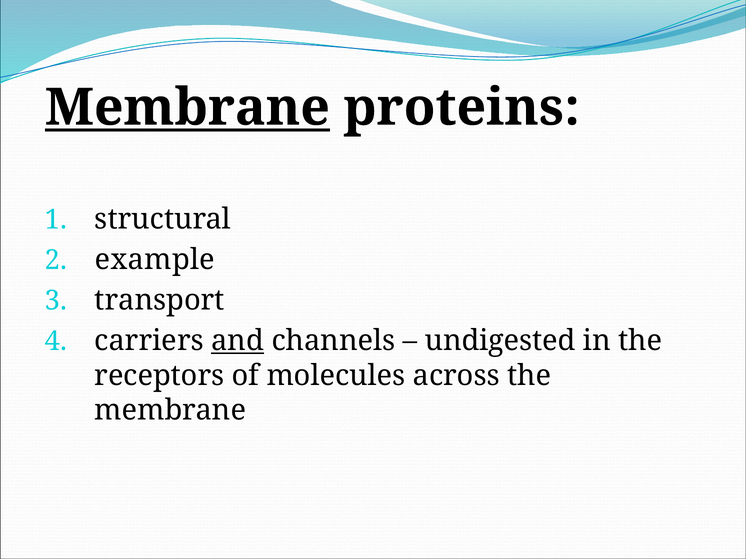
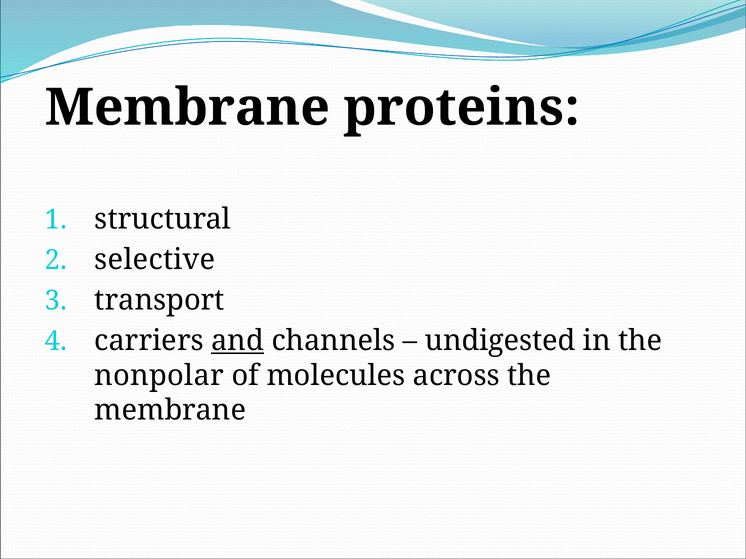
Membrane at (187, 108) underline: present -> none
example: example -> selective
receptors: receptors -> nonpolar
